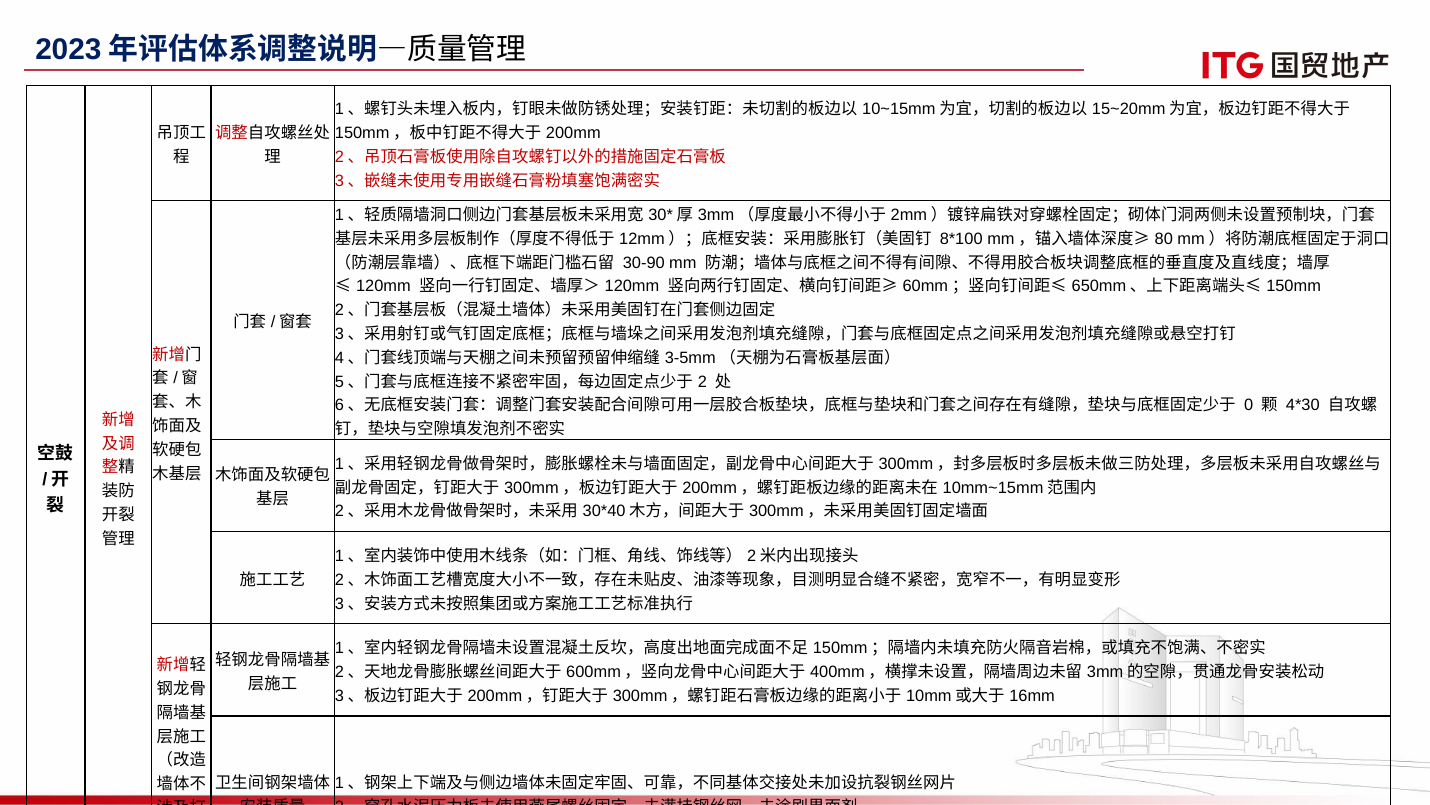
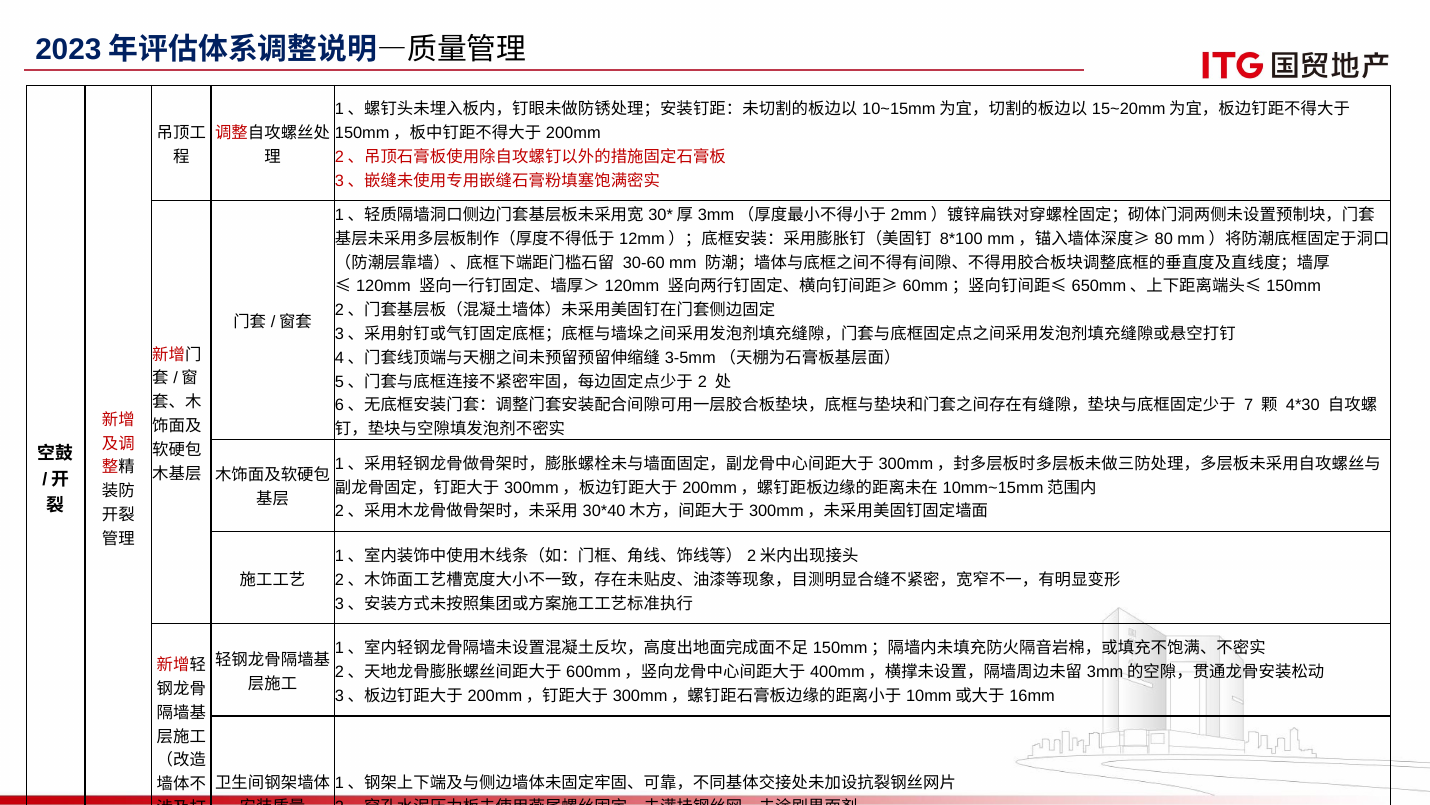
30-90: 30-90 -> 30-60
0: 0 -> 7
